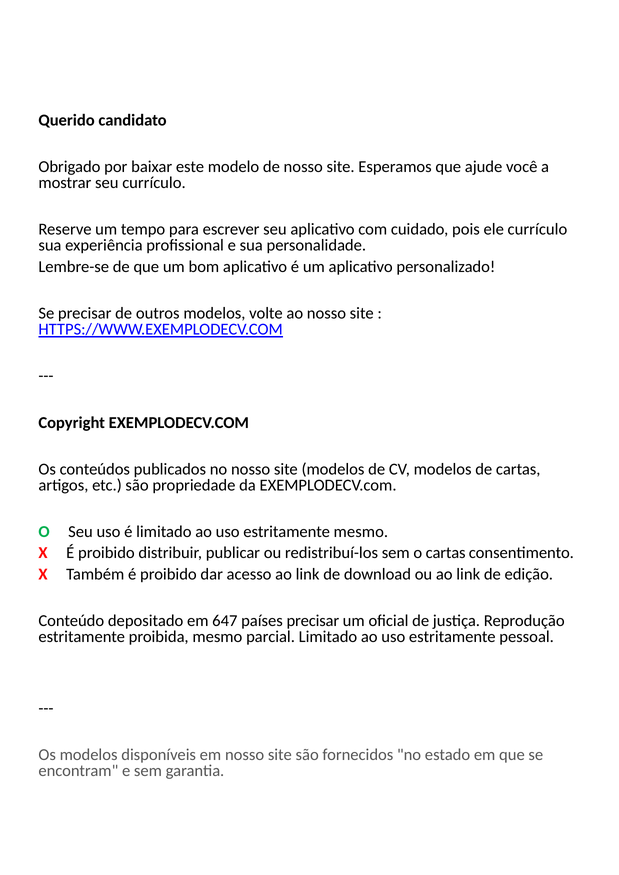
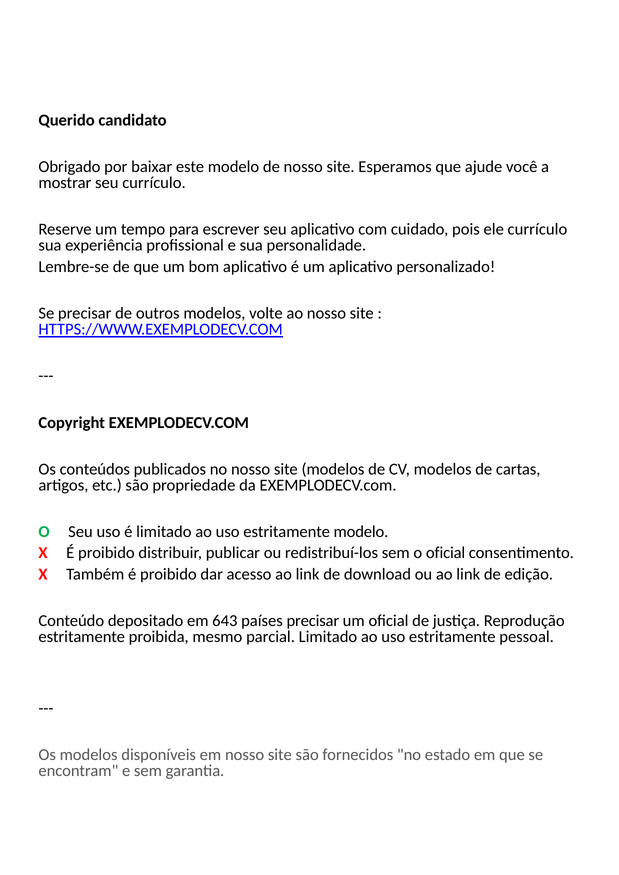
estritamente mesmo: mesmo -> modelo
o cartas: cartas -> oficial
647: 647 -> 643
